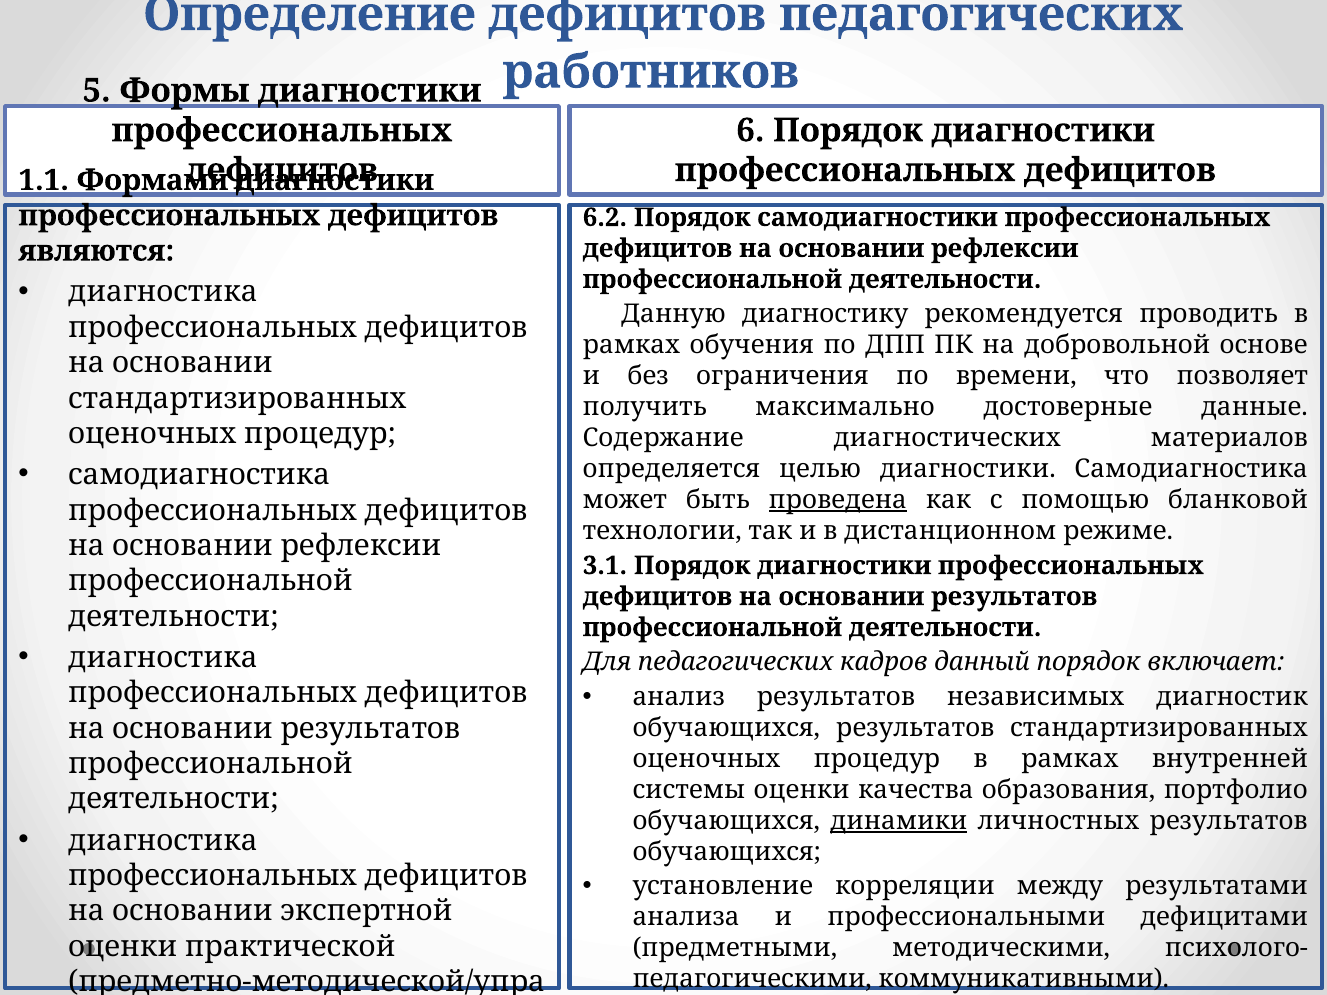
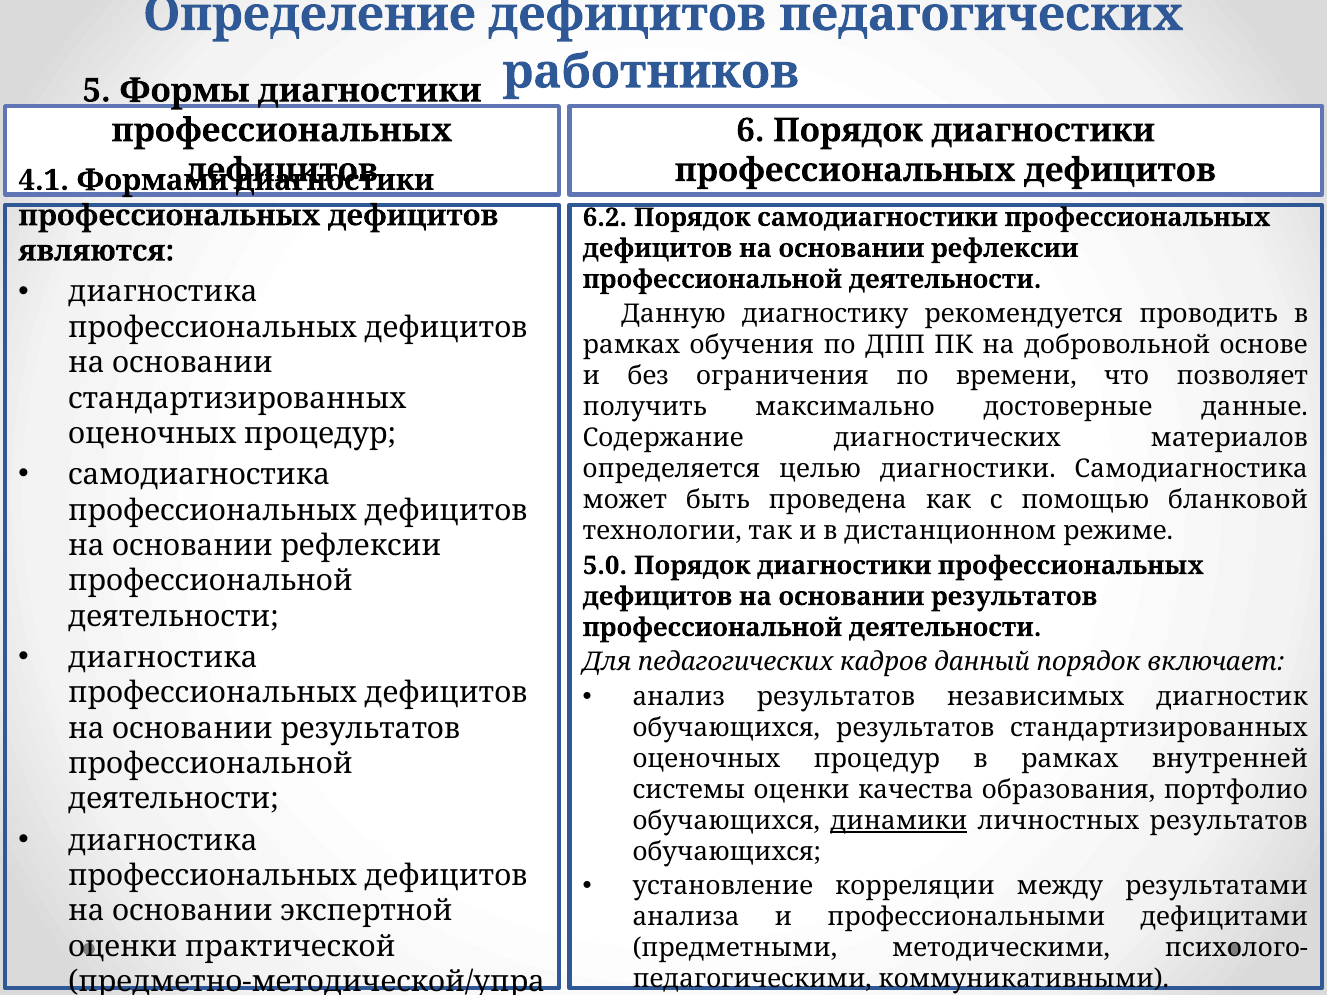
1.1: 1.1 -> 4.1
проведена underline: present -> none
3.1: 3.1 -> 5.0
